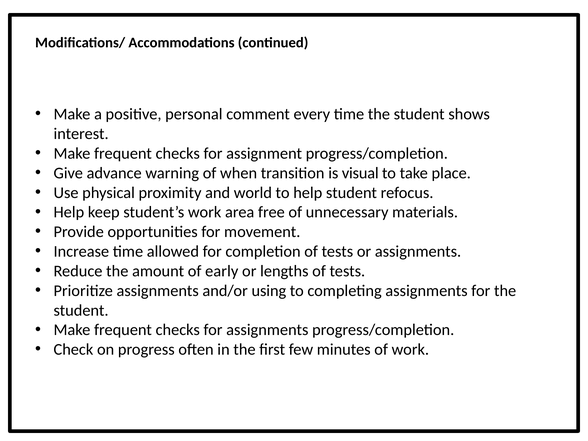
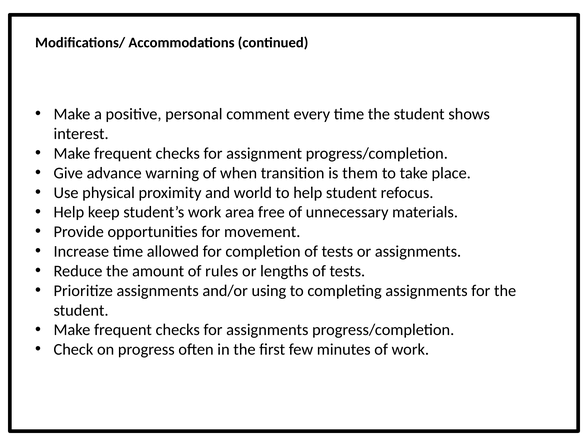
visual: visual -> them
early: early -> rules
